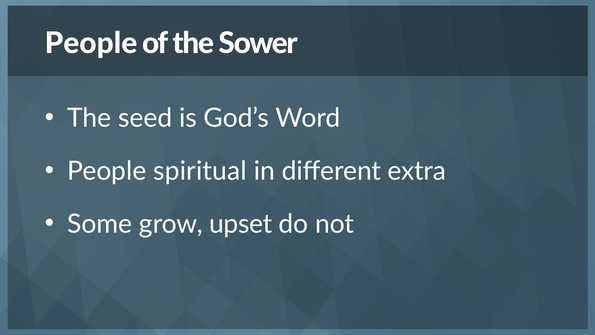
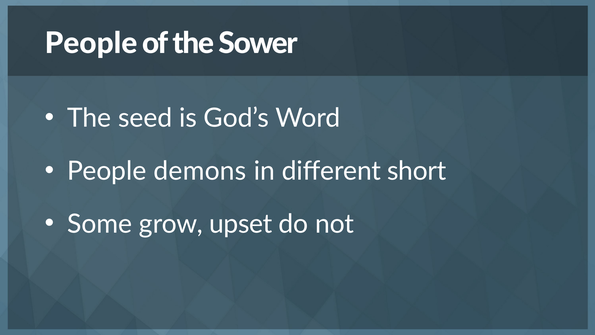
spiritual: spiritual -> demons
extra: extra -> short
